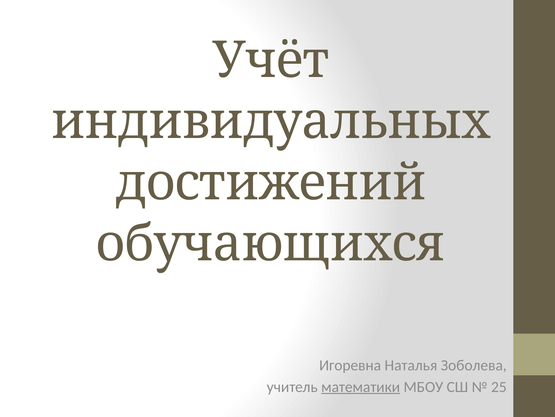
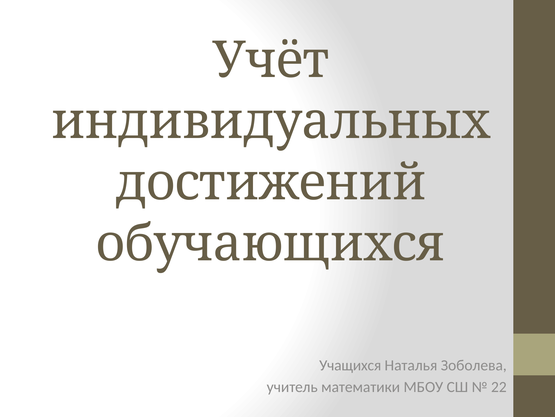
Игоревна: Игоревна -> Учащихся
математики underline: present -> none
25: 25 -> 22
